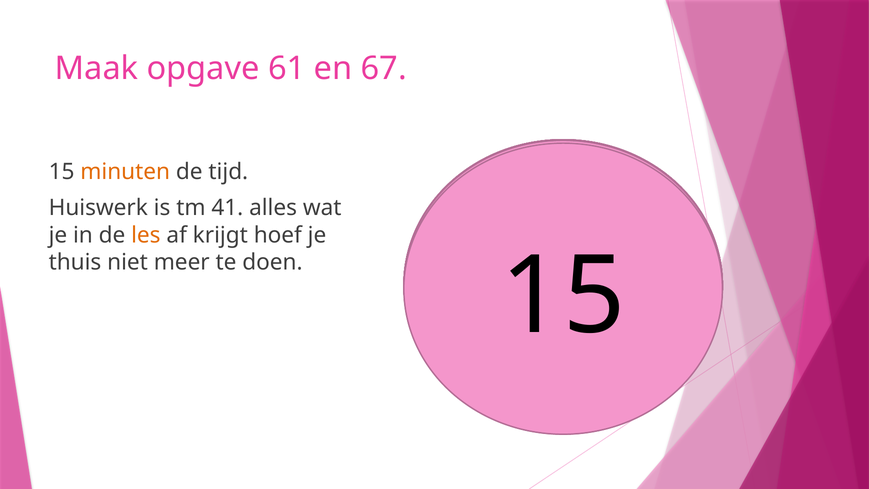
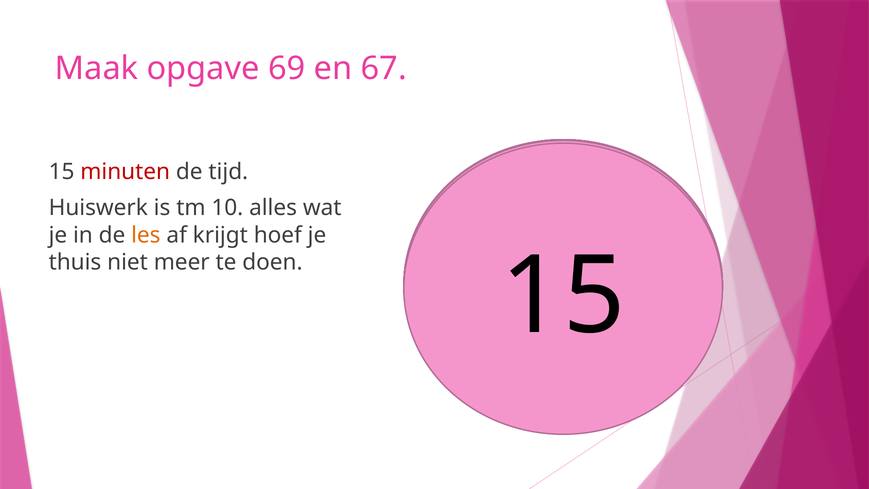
61: 61 -> 69
minuten colour: orange -> red
tm 41: 41 -> 10
